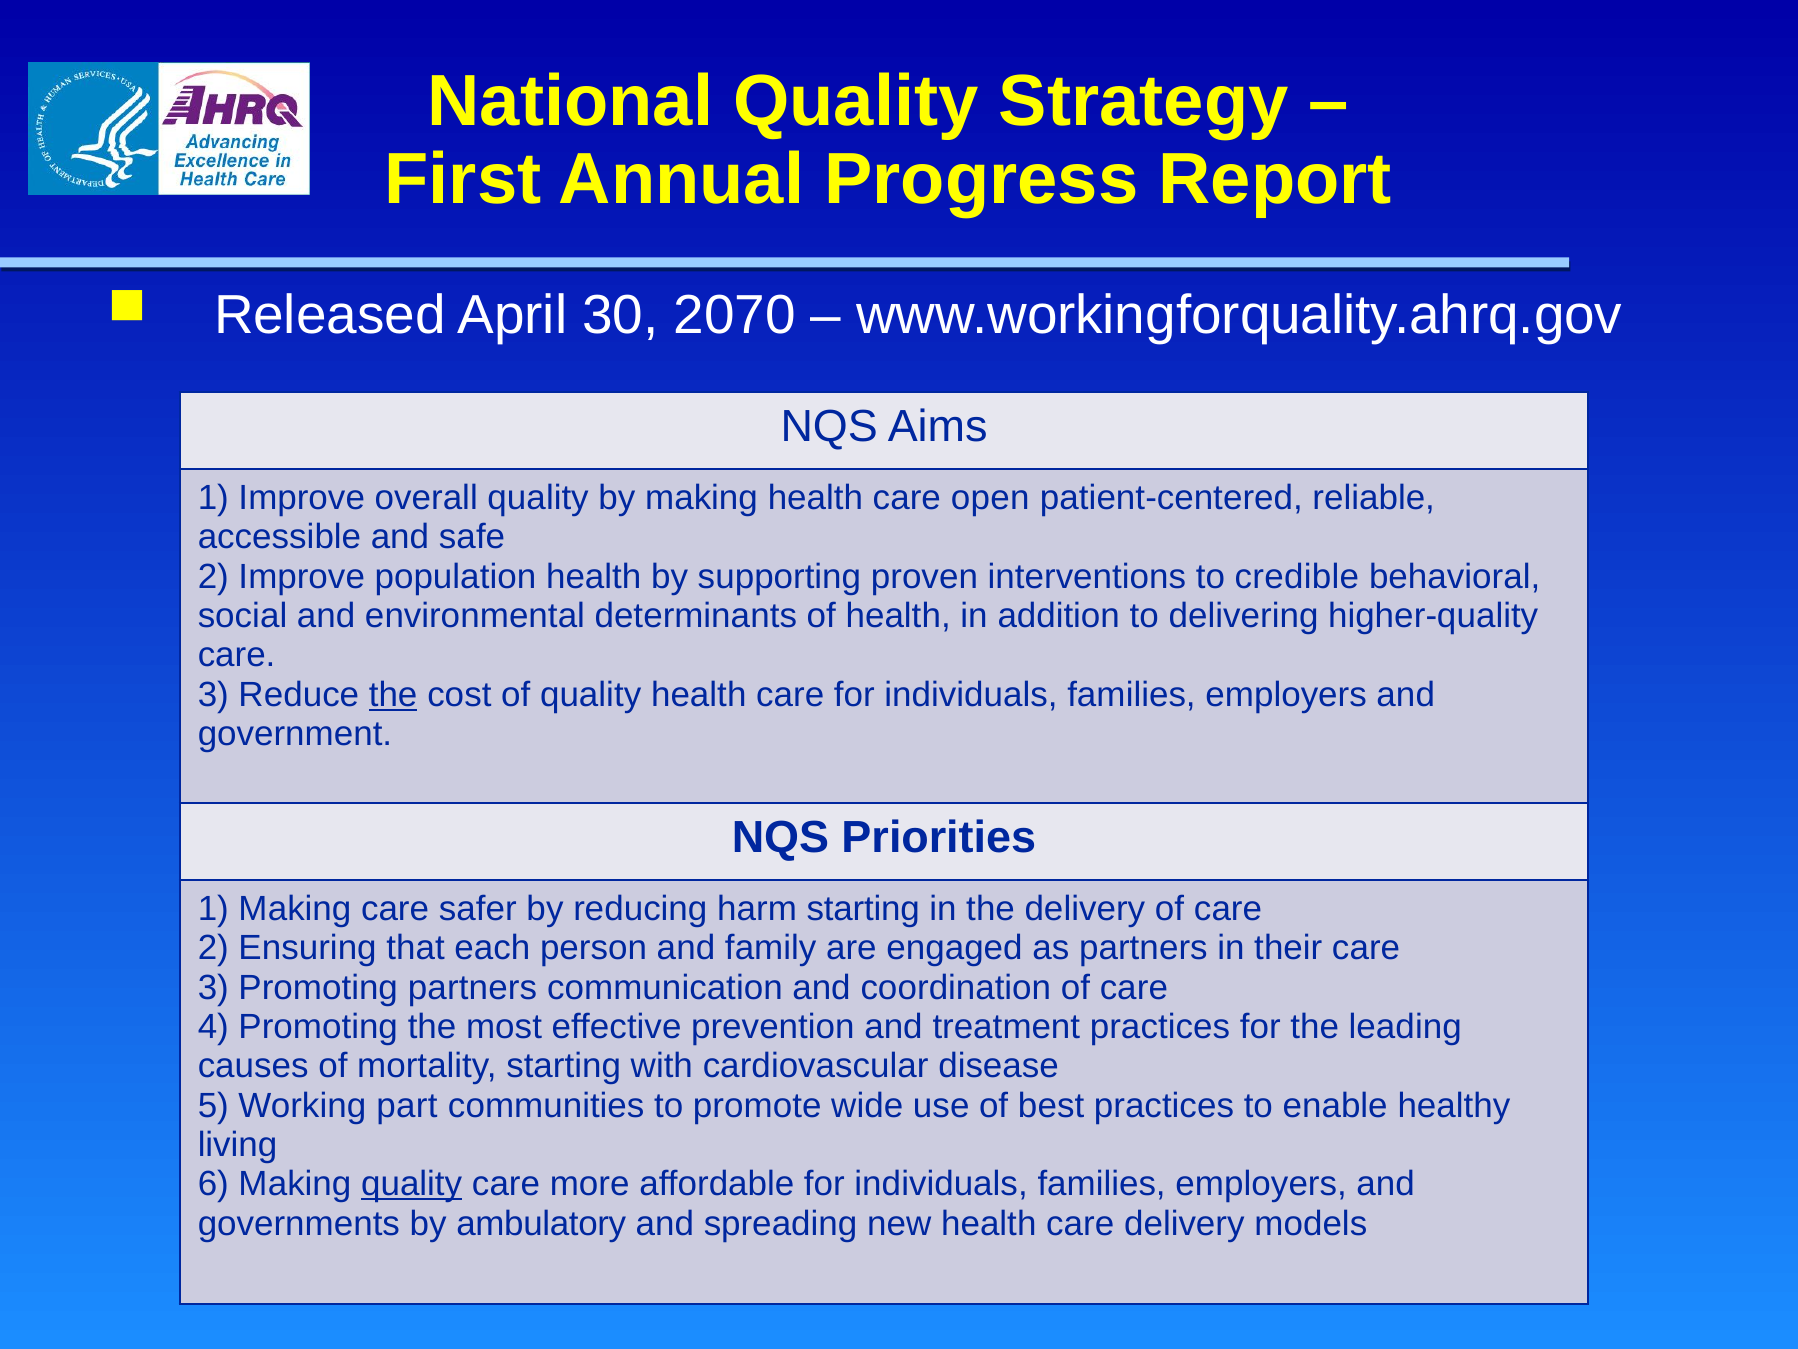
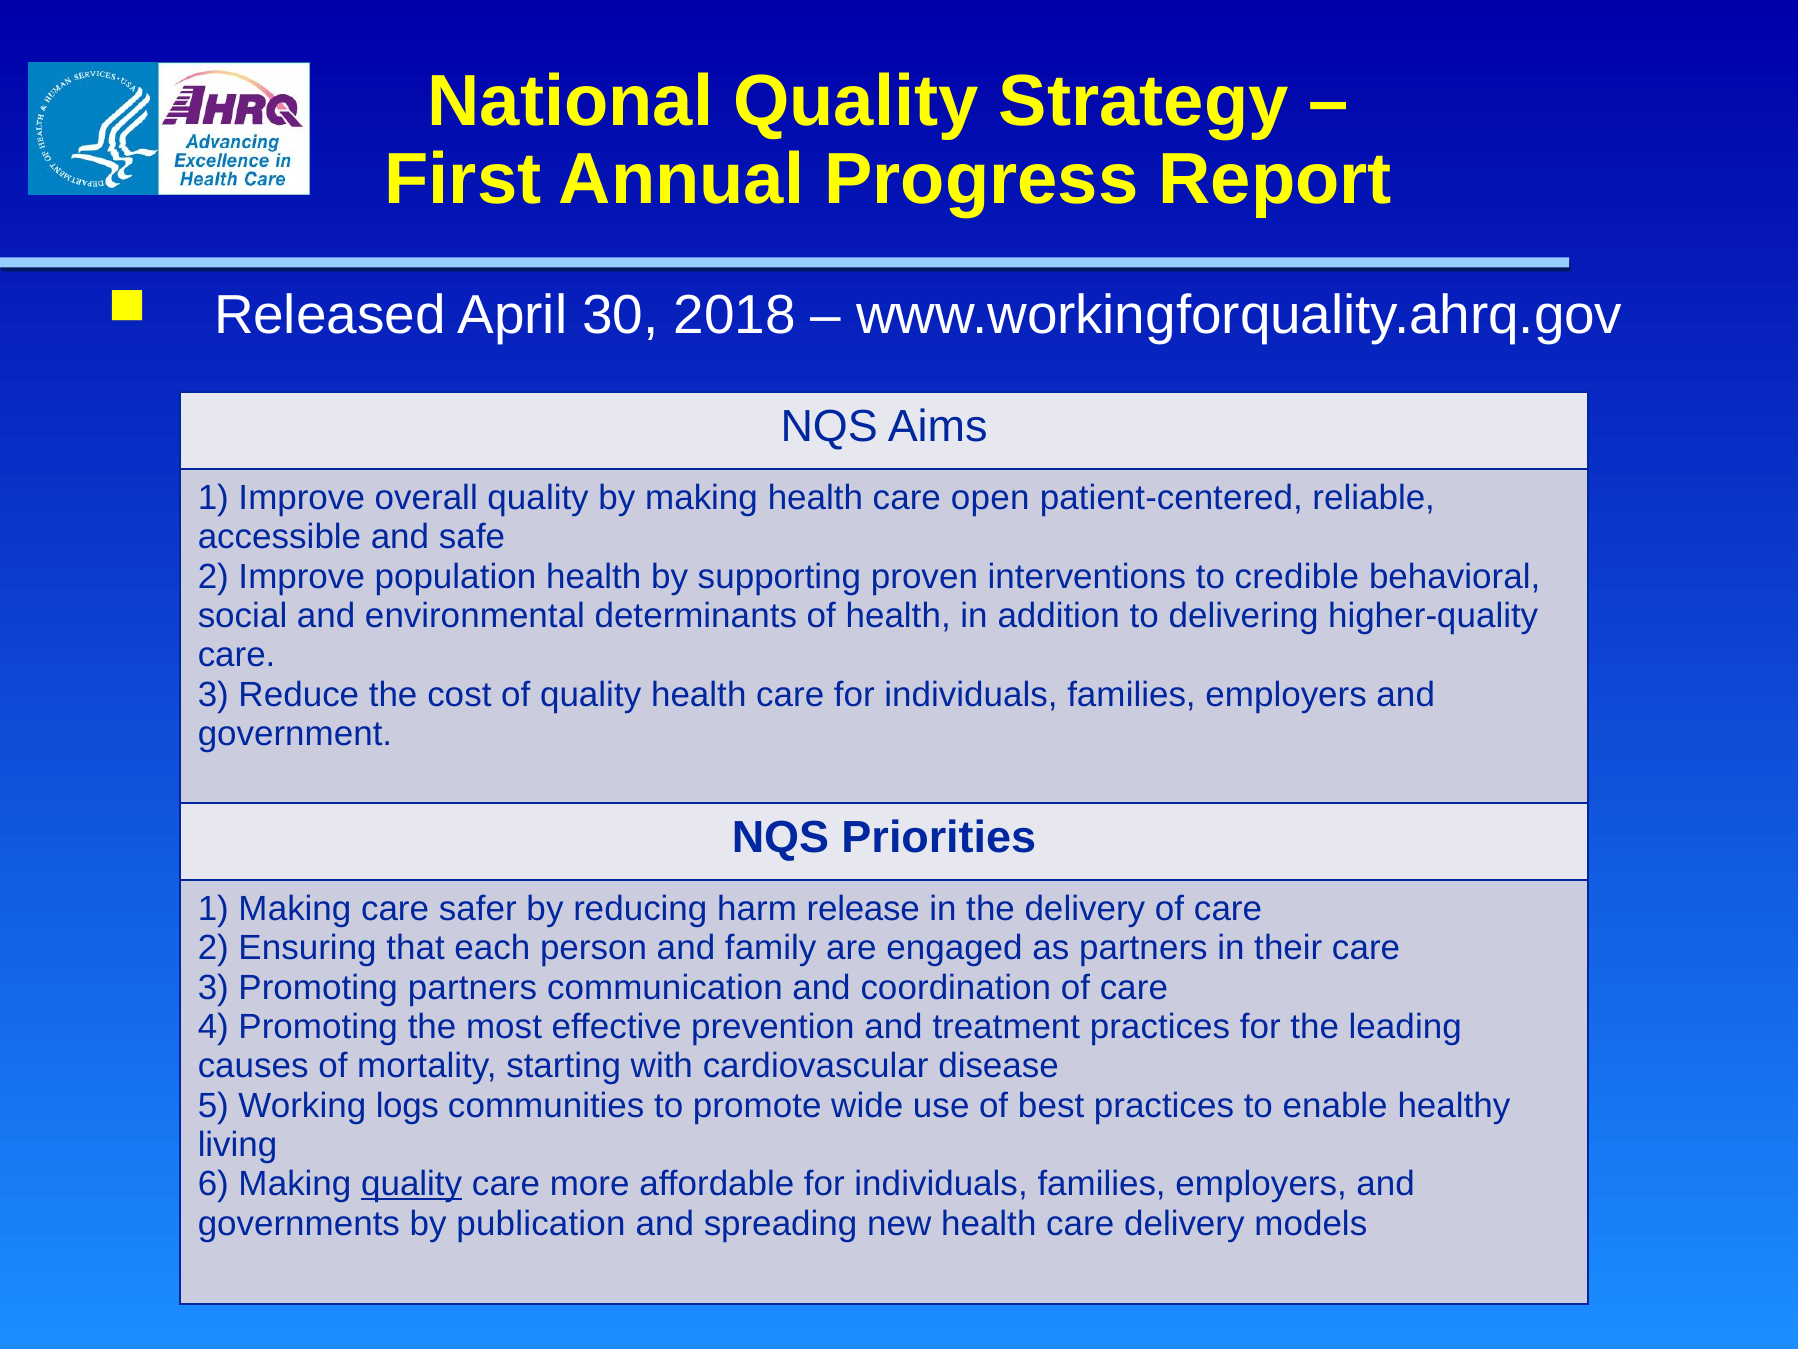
2070: 2070 -> 2018
the at (393, 694) underline: present -> none
harm starting: starting -> release
part: part -> logs
ambulatory: ambulatory -> publication
